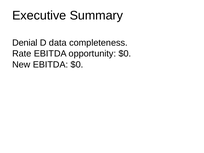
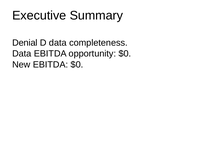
Rate at (22, 54): Rate -> Data
